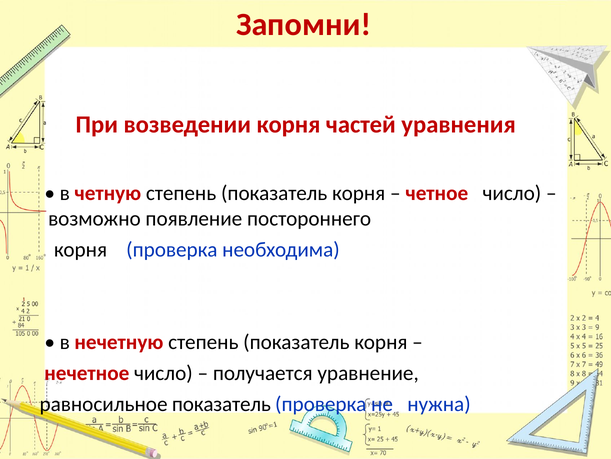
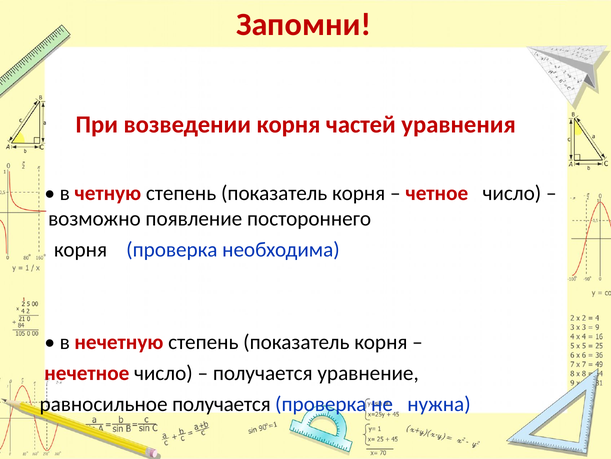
равносильное показатель: показатель -> получается
